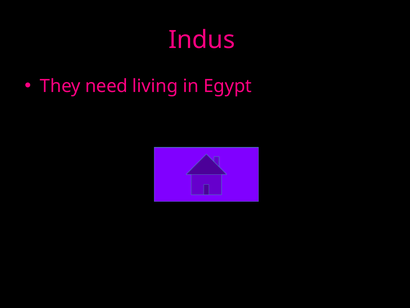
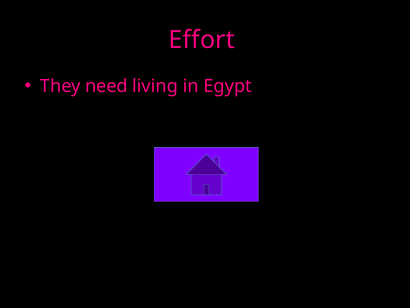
Indus: Indus -> Effort
